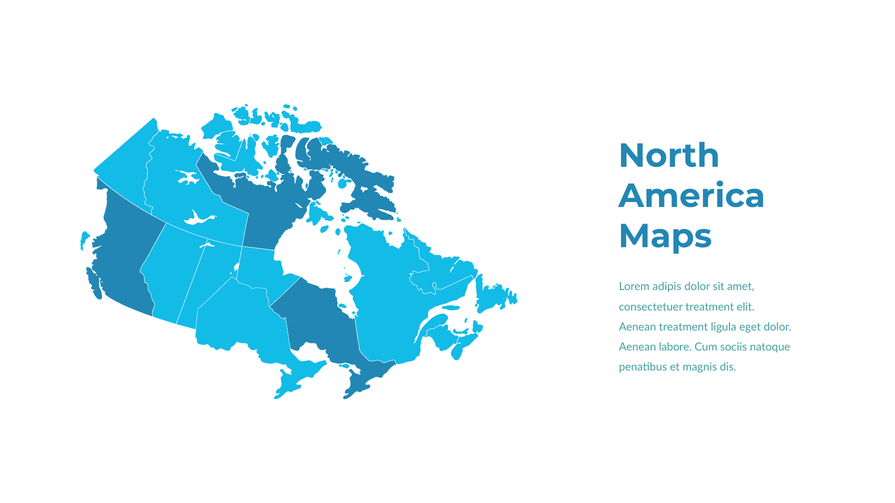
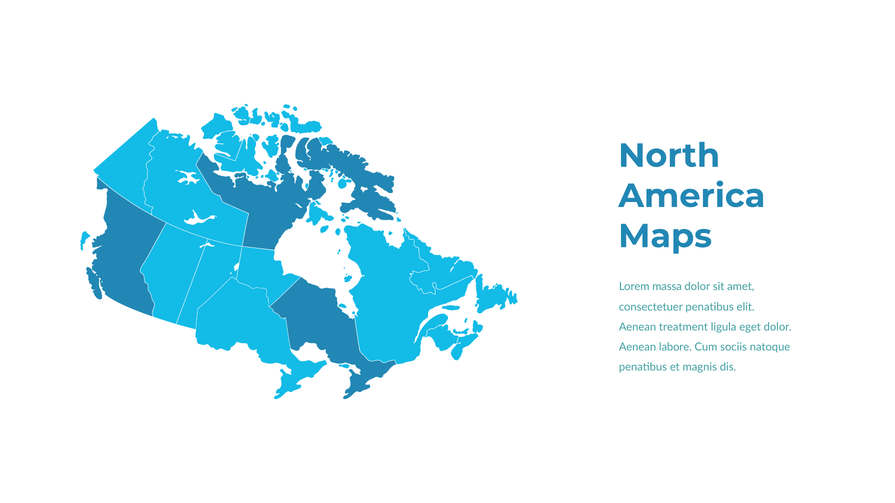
adipis: adipis -> massa
consectetuer treatment: treatment -> penatibus
